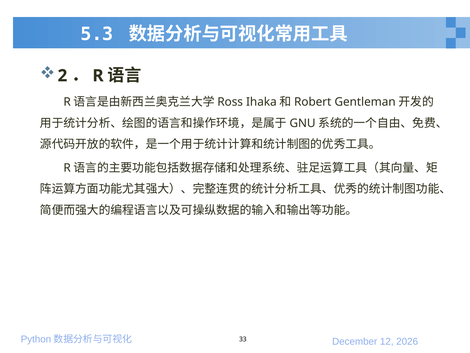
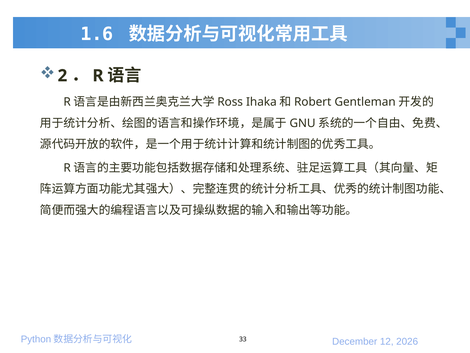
5.3: 5.3 -> 1.6
